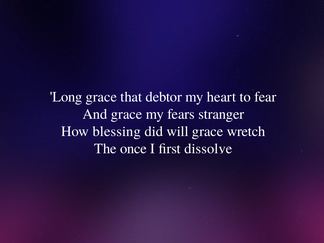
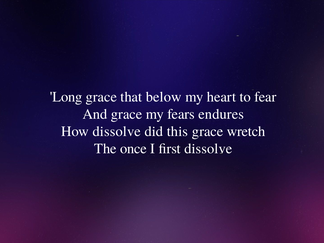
debtor: debtor -> below
stranger: stranger -> endures
How blessing: blessing -> dissolve
will: will -> this
